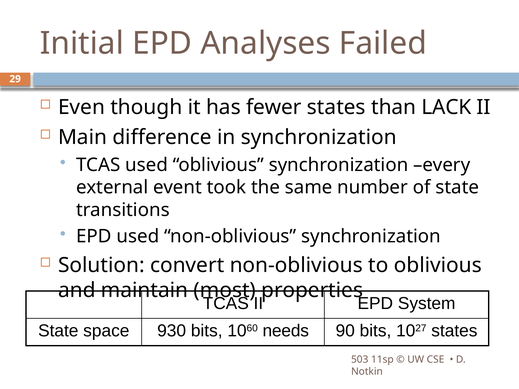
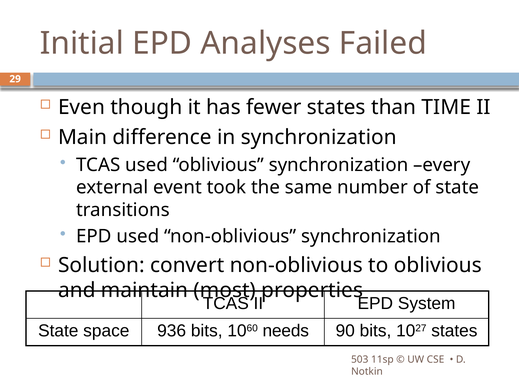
LACK: LACK -> TIME
930: 930 -> 936
